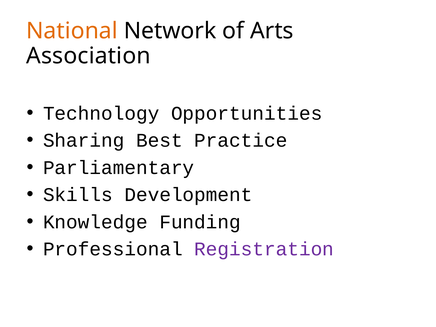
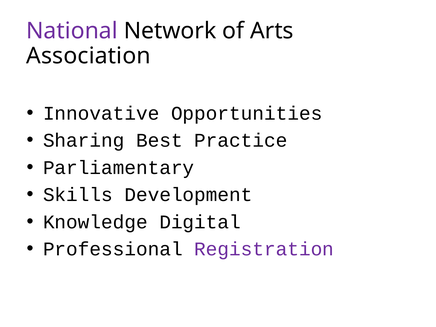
National colour: orange -> purple
Technology: Technology -> Innovative
Funding: Funding -> Digital
